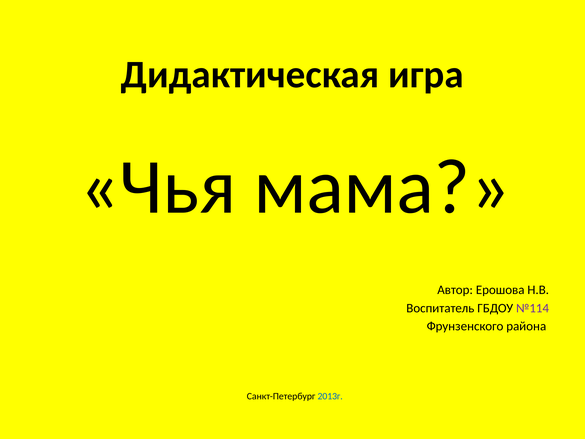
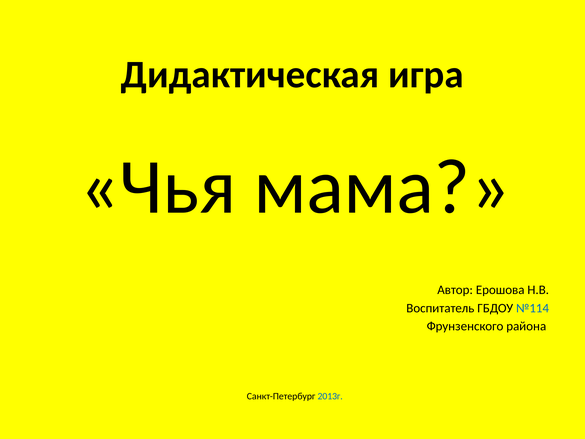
№114 colour: purple -> blue
